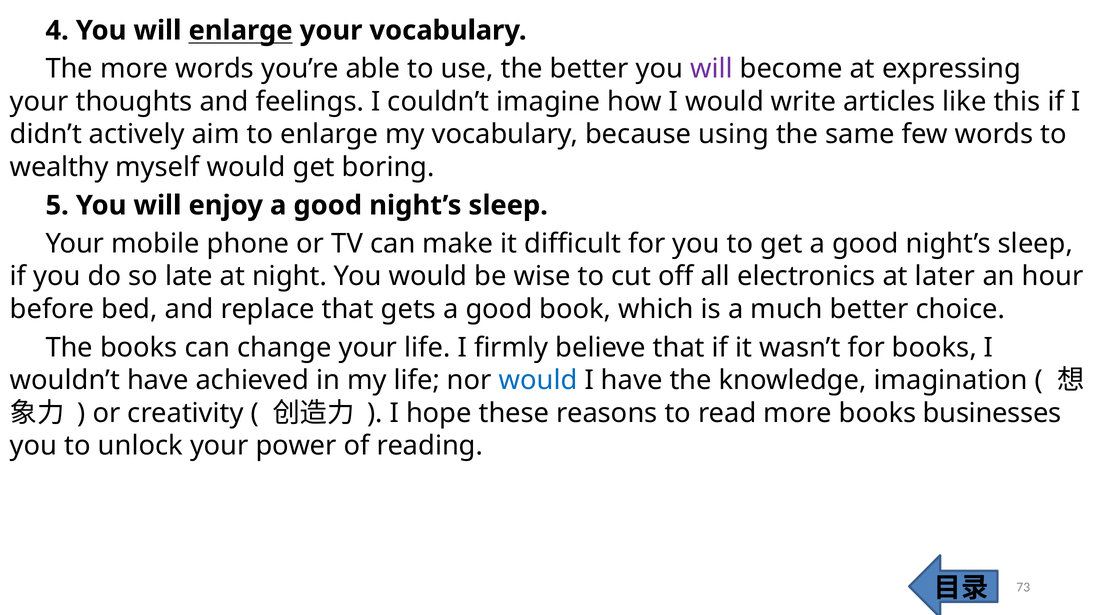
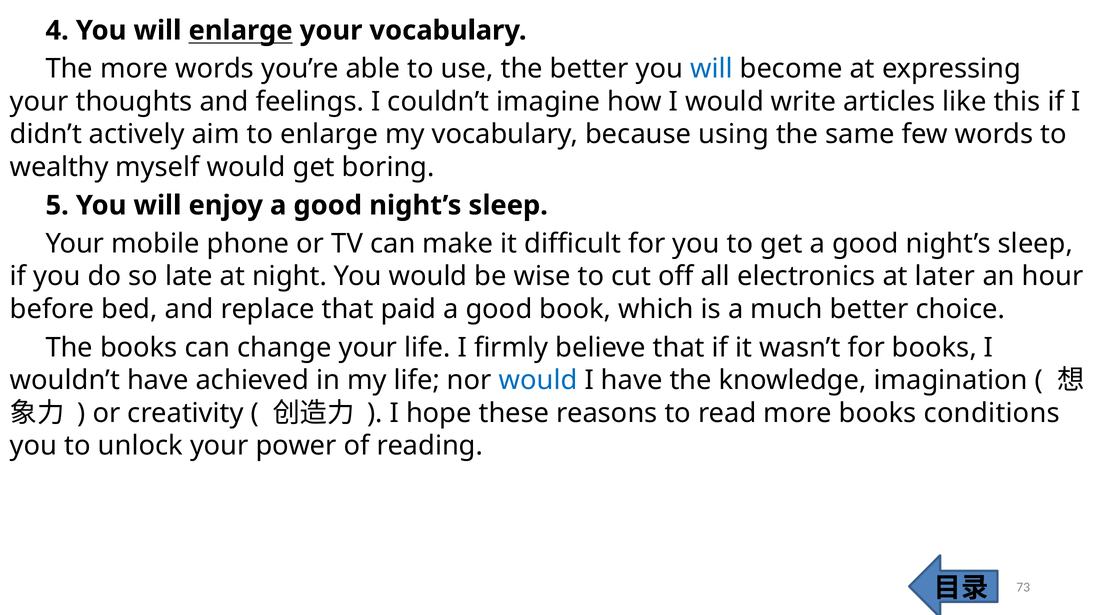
will at (711, 69) colour: purple -> blue
gets: gets -> paid
businesses: businesses -> conditions
